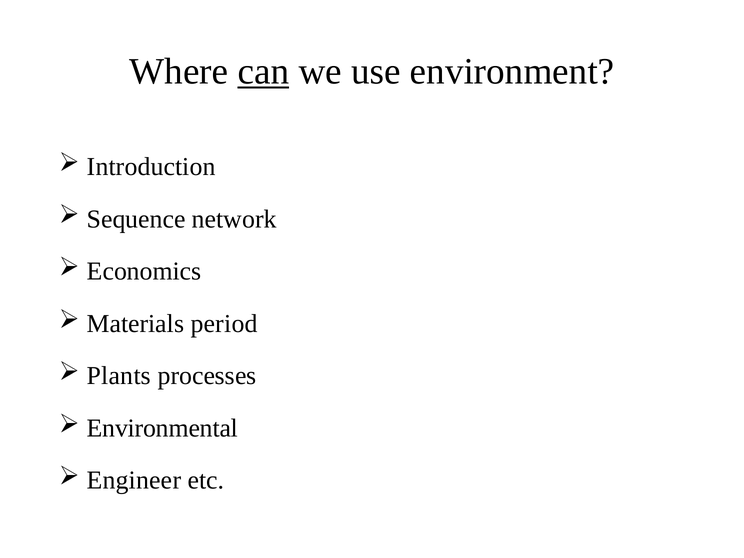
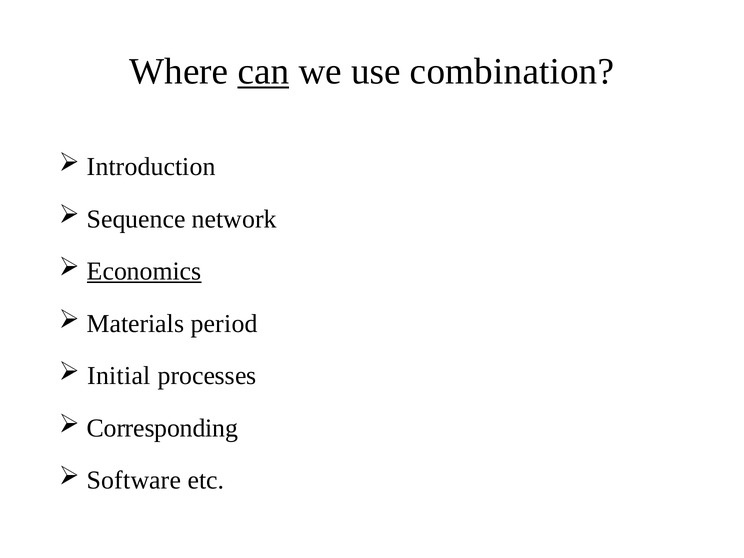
environment: environment -> combination
Economics underline: none -> present
Plants: Plants -> Initial
Environmental: Environmental -> Corresponding
Engineer: Engineer -> Software
